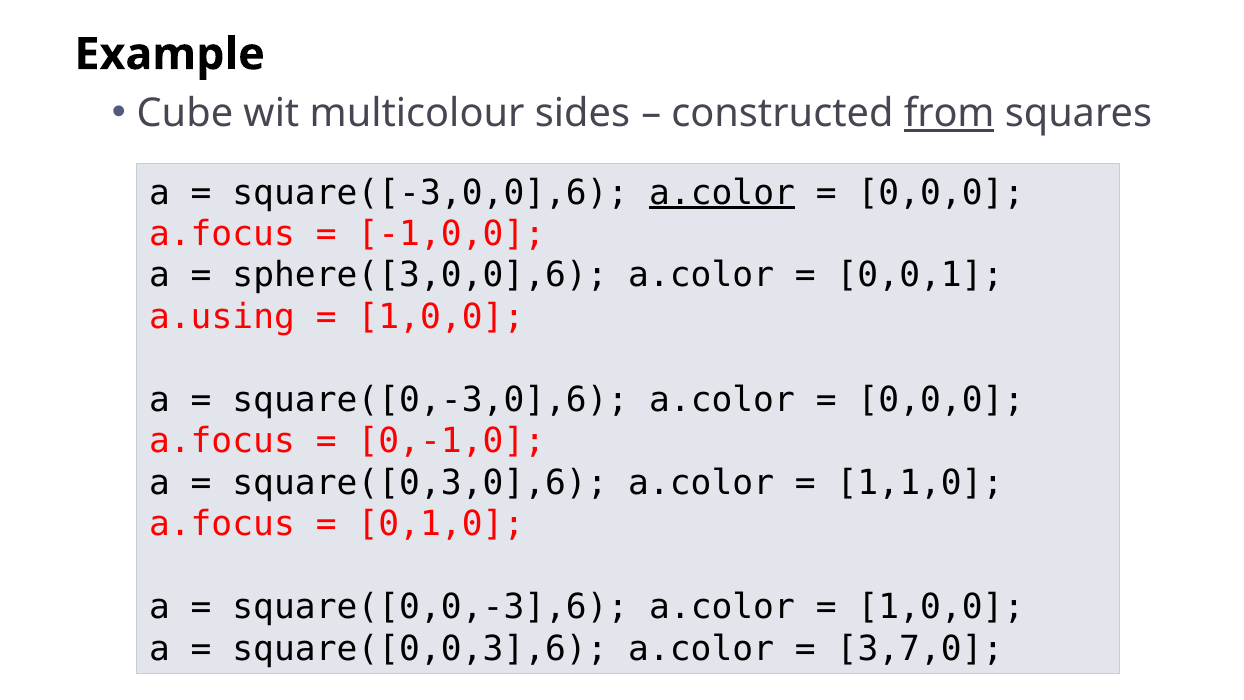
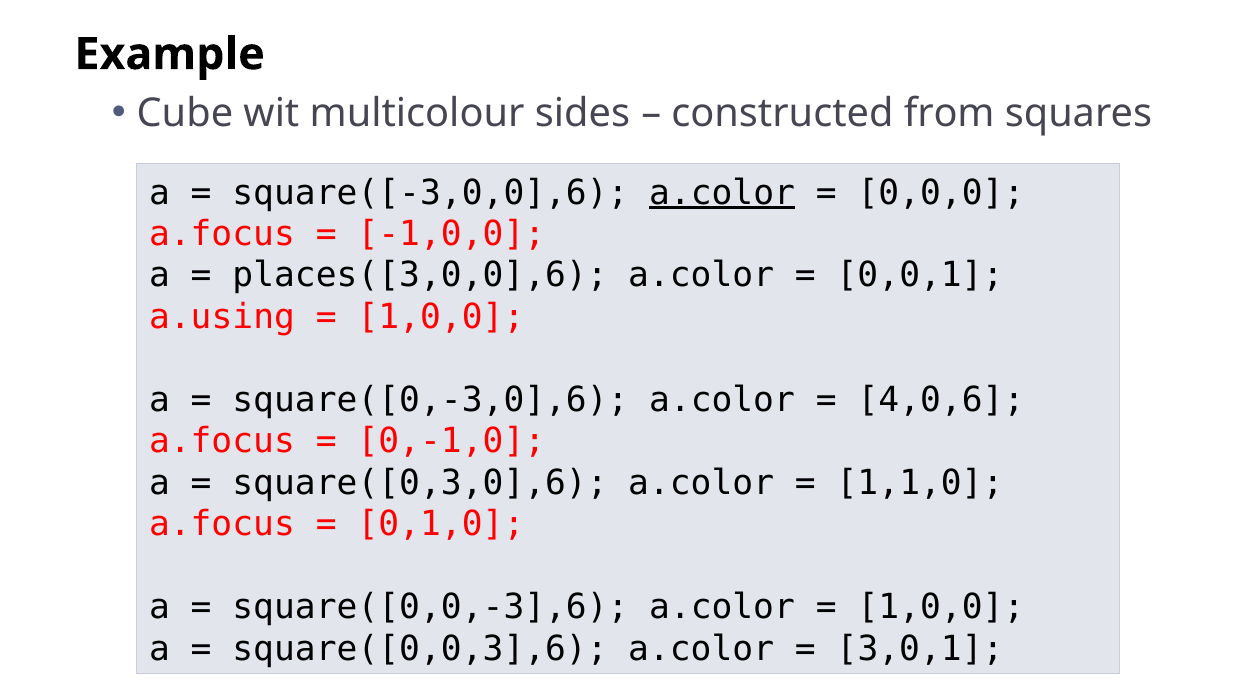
from underline: present -> none
sphere([3,0,0],6: sphere([3,0,0],6 -> places([3,0,0],6
0,0,0 at (941, 400): 0,0,0 -> 4,0,6
3,7,0: 3,7,0 -> 3,0,1
